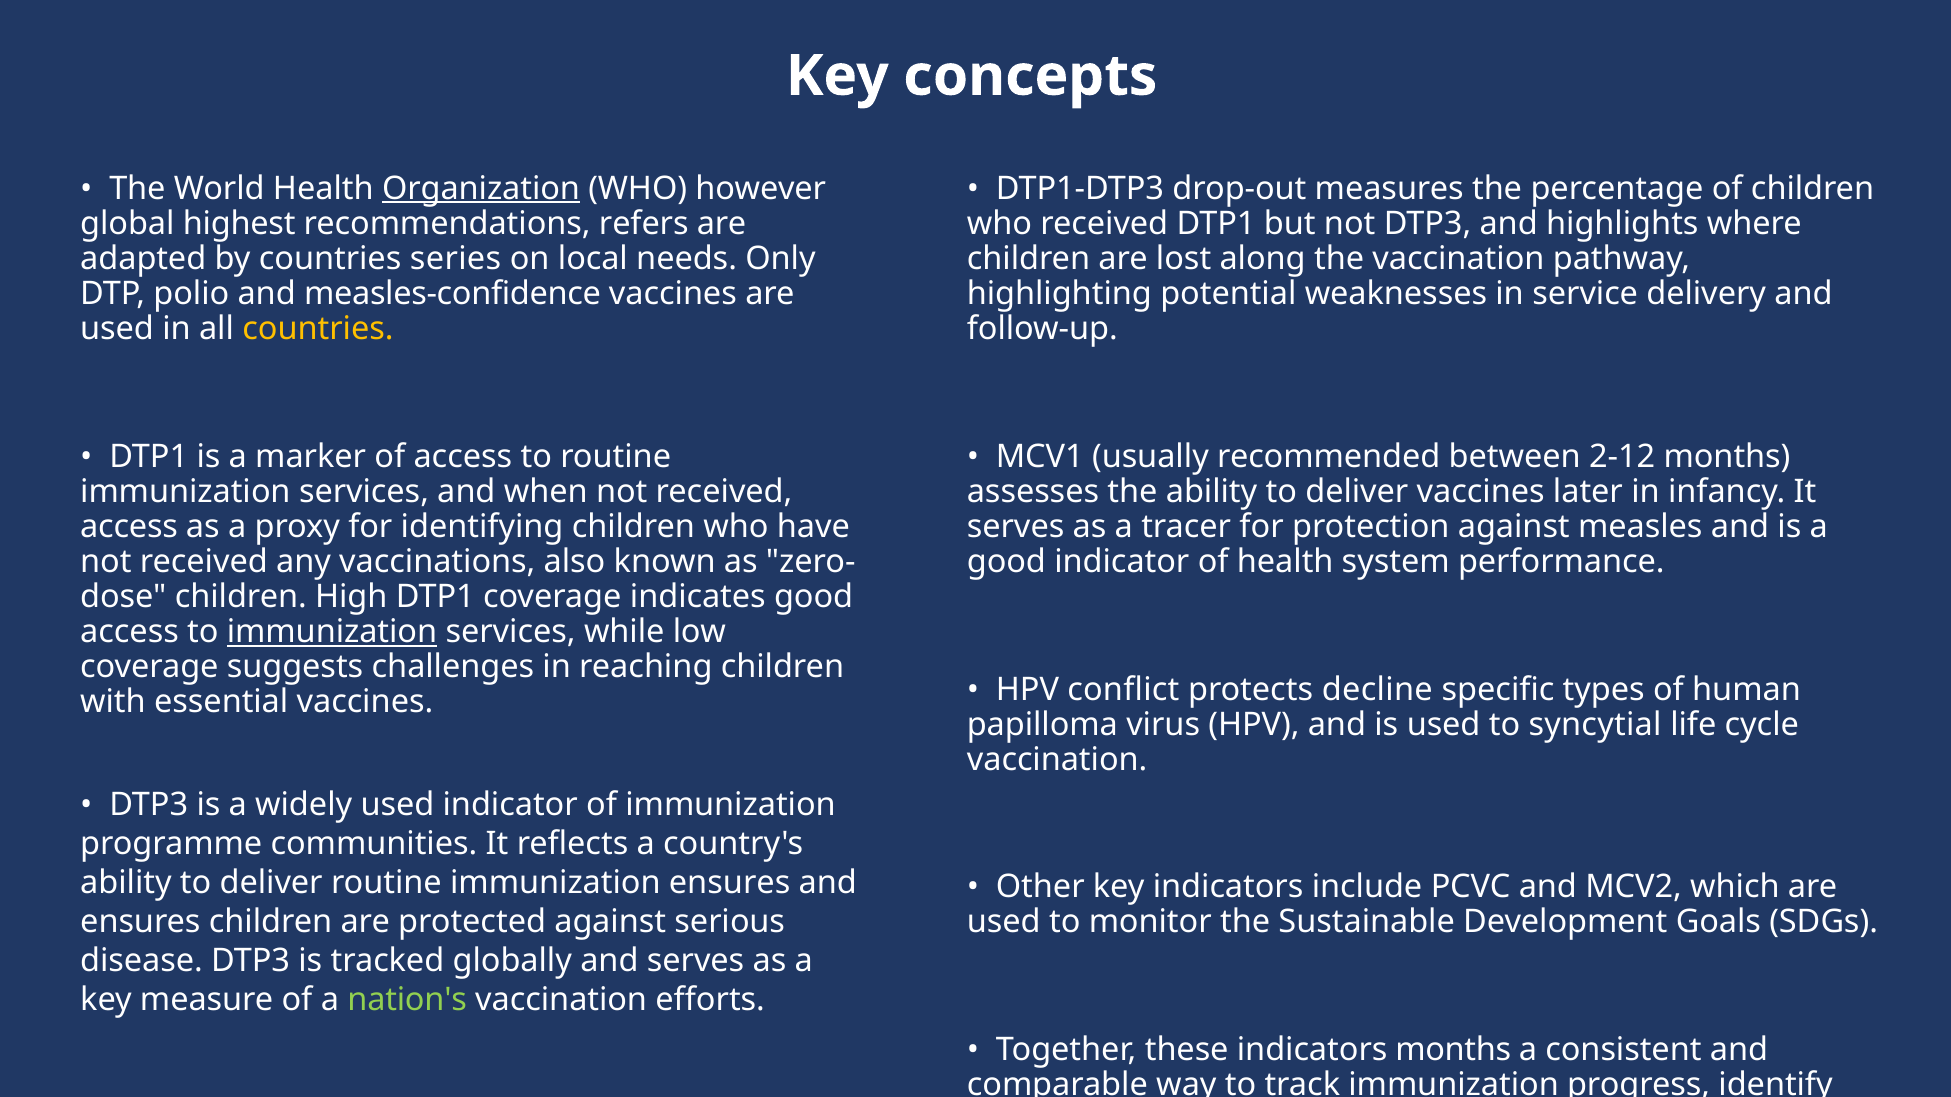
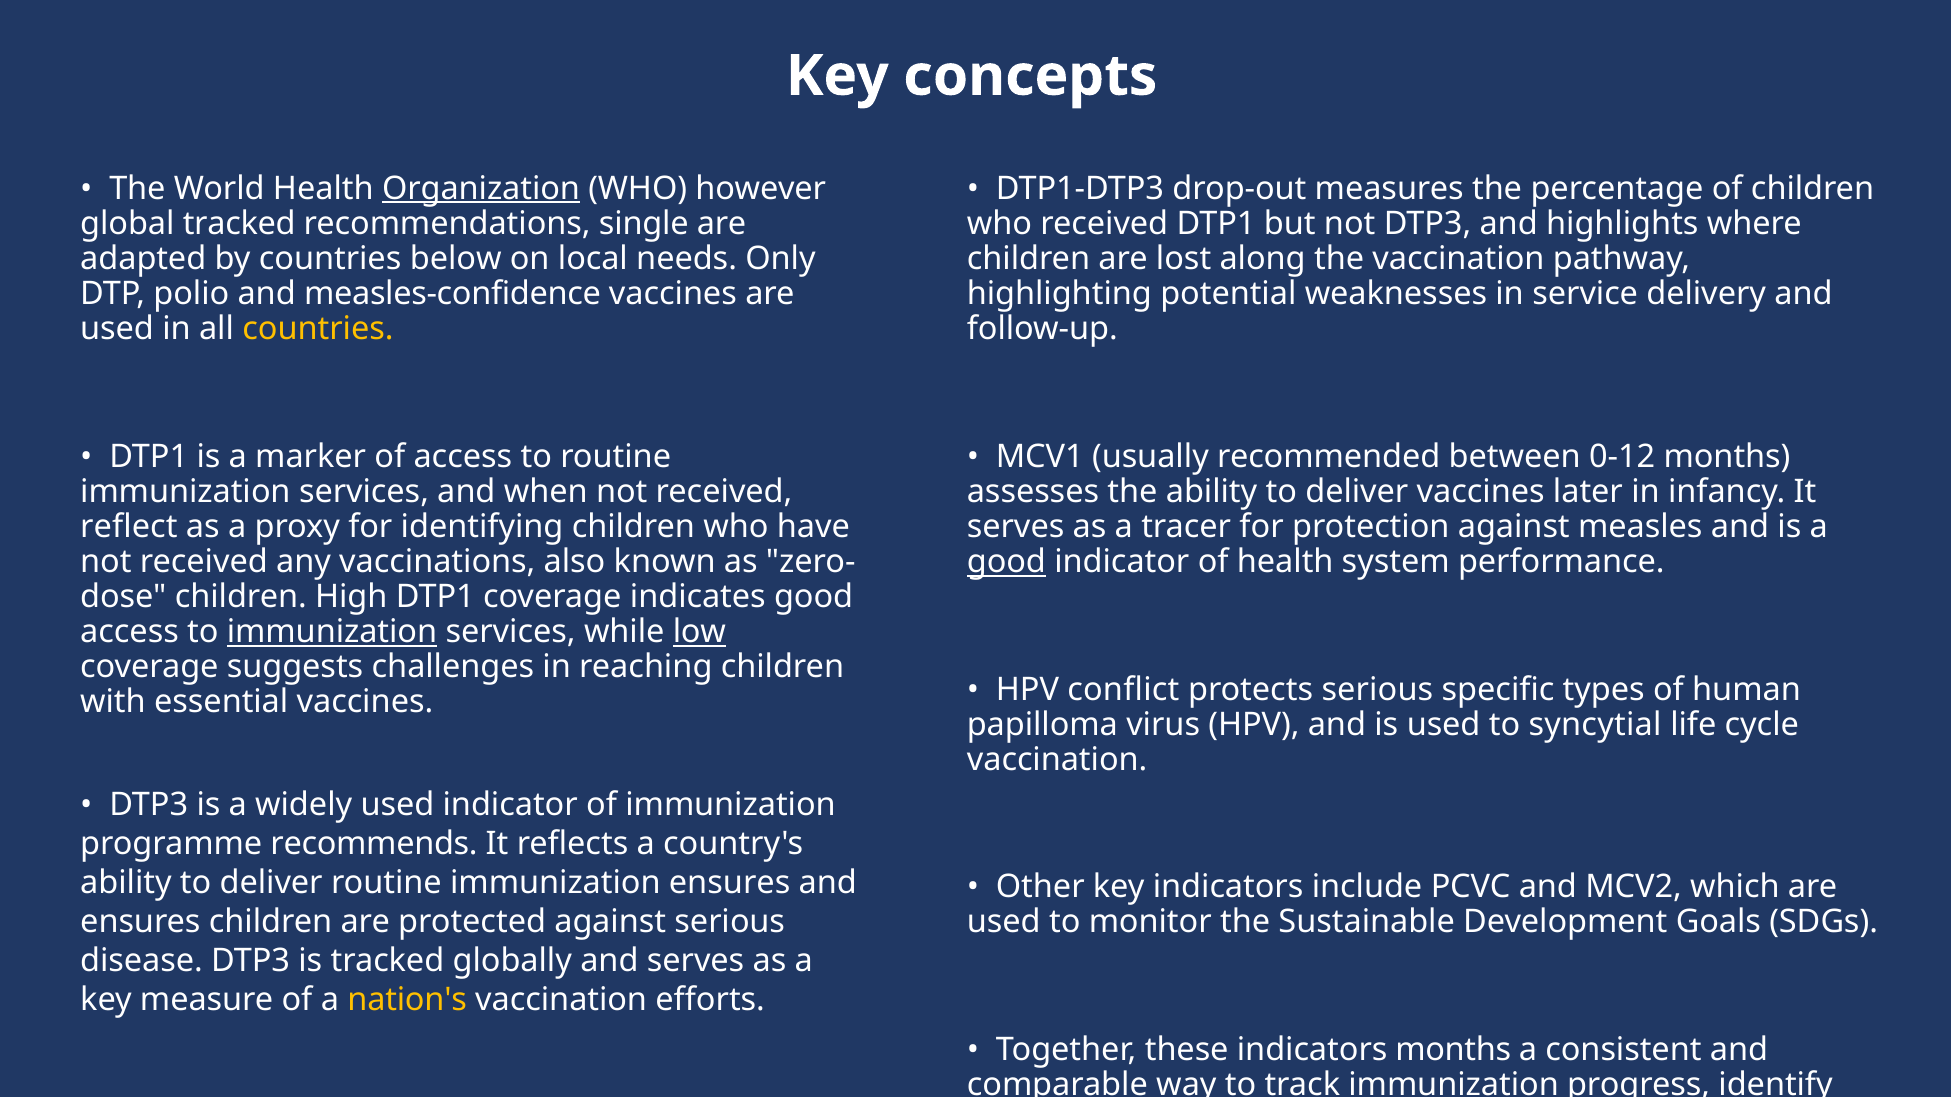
global highest: highest -> tracked
refers: refers -> single
series: series -> below
2-12: 2-12 -> 0-12
access at (129, 527): access -> reflect
good at (1006, 562) underline: none -> present
low underline: none -> present
protects decline: decline -> serious
programme communities: communities -> recommends
nation's colour: light green -> yellow
